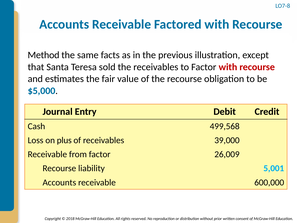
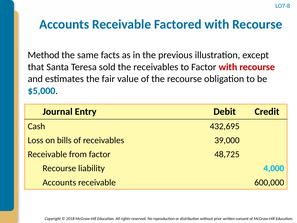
499,568: 499,568 -> 432,695
plus: plus -> bills
26,009: 26,009 -> 48,725
5,001: 5,001 -> 4,000
